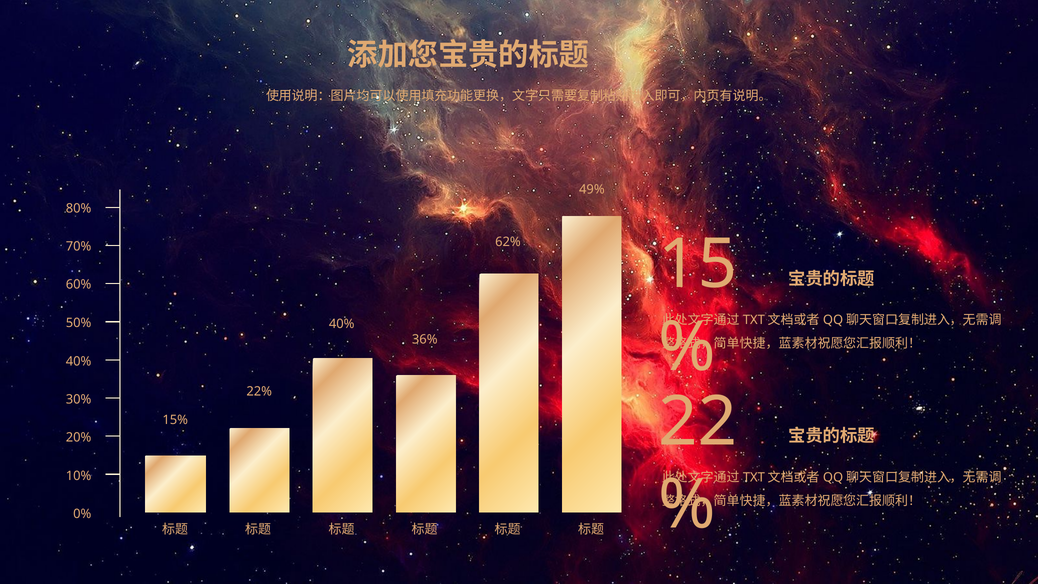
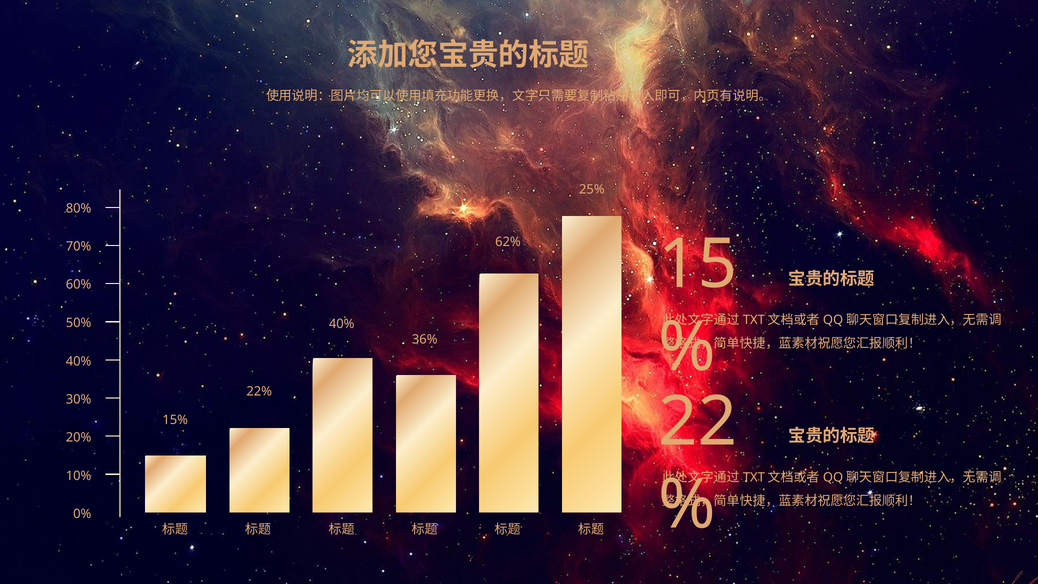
49%: 49% -> 25%
